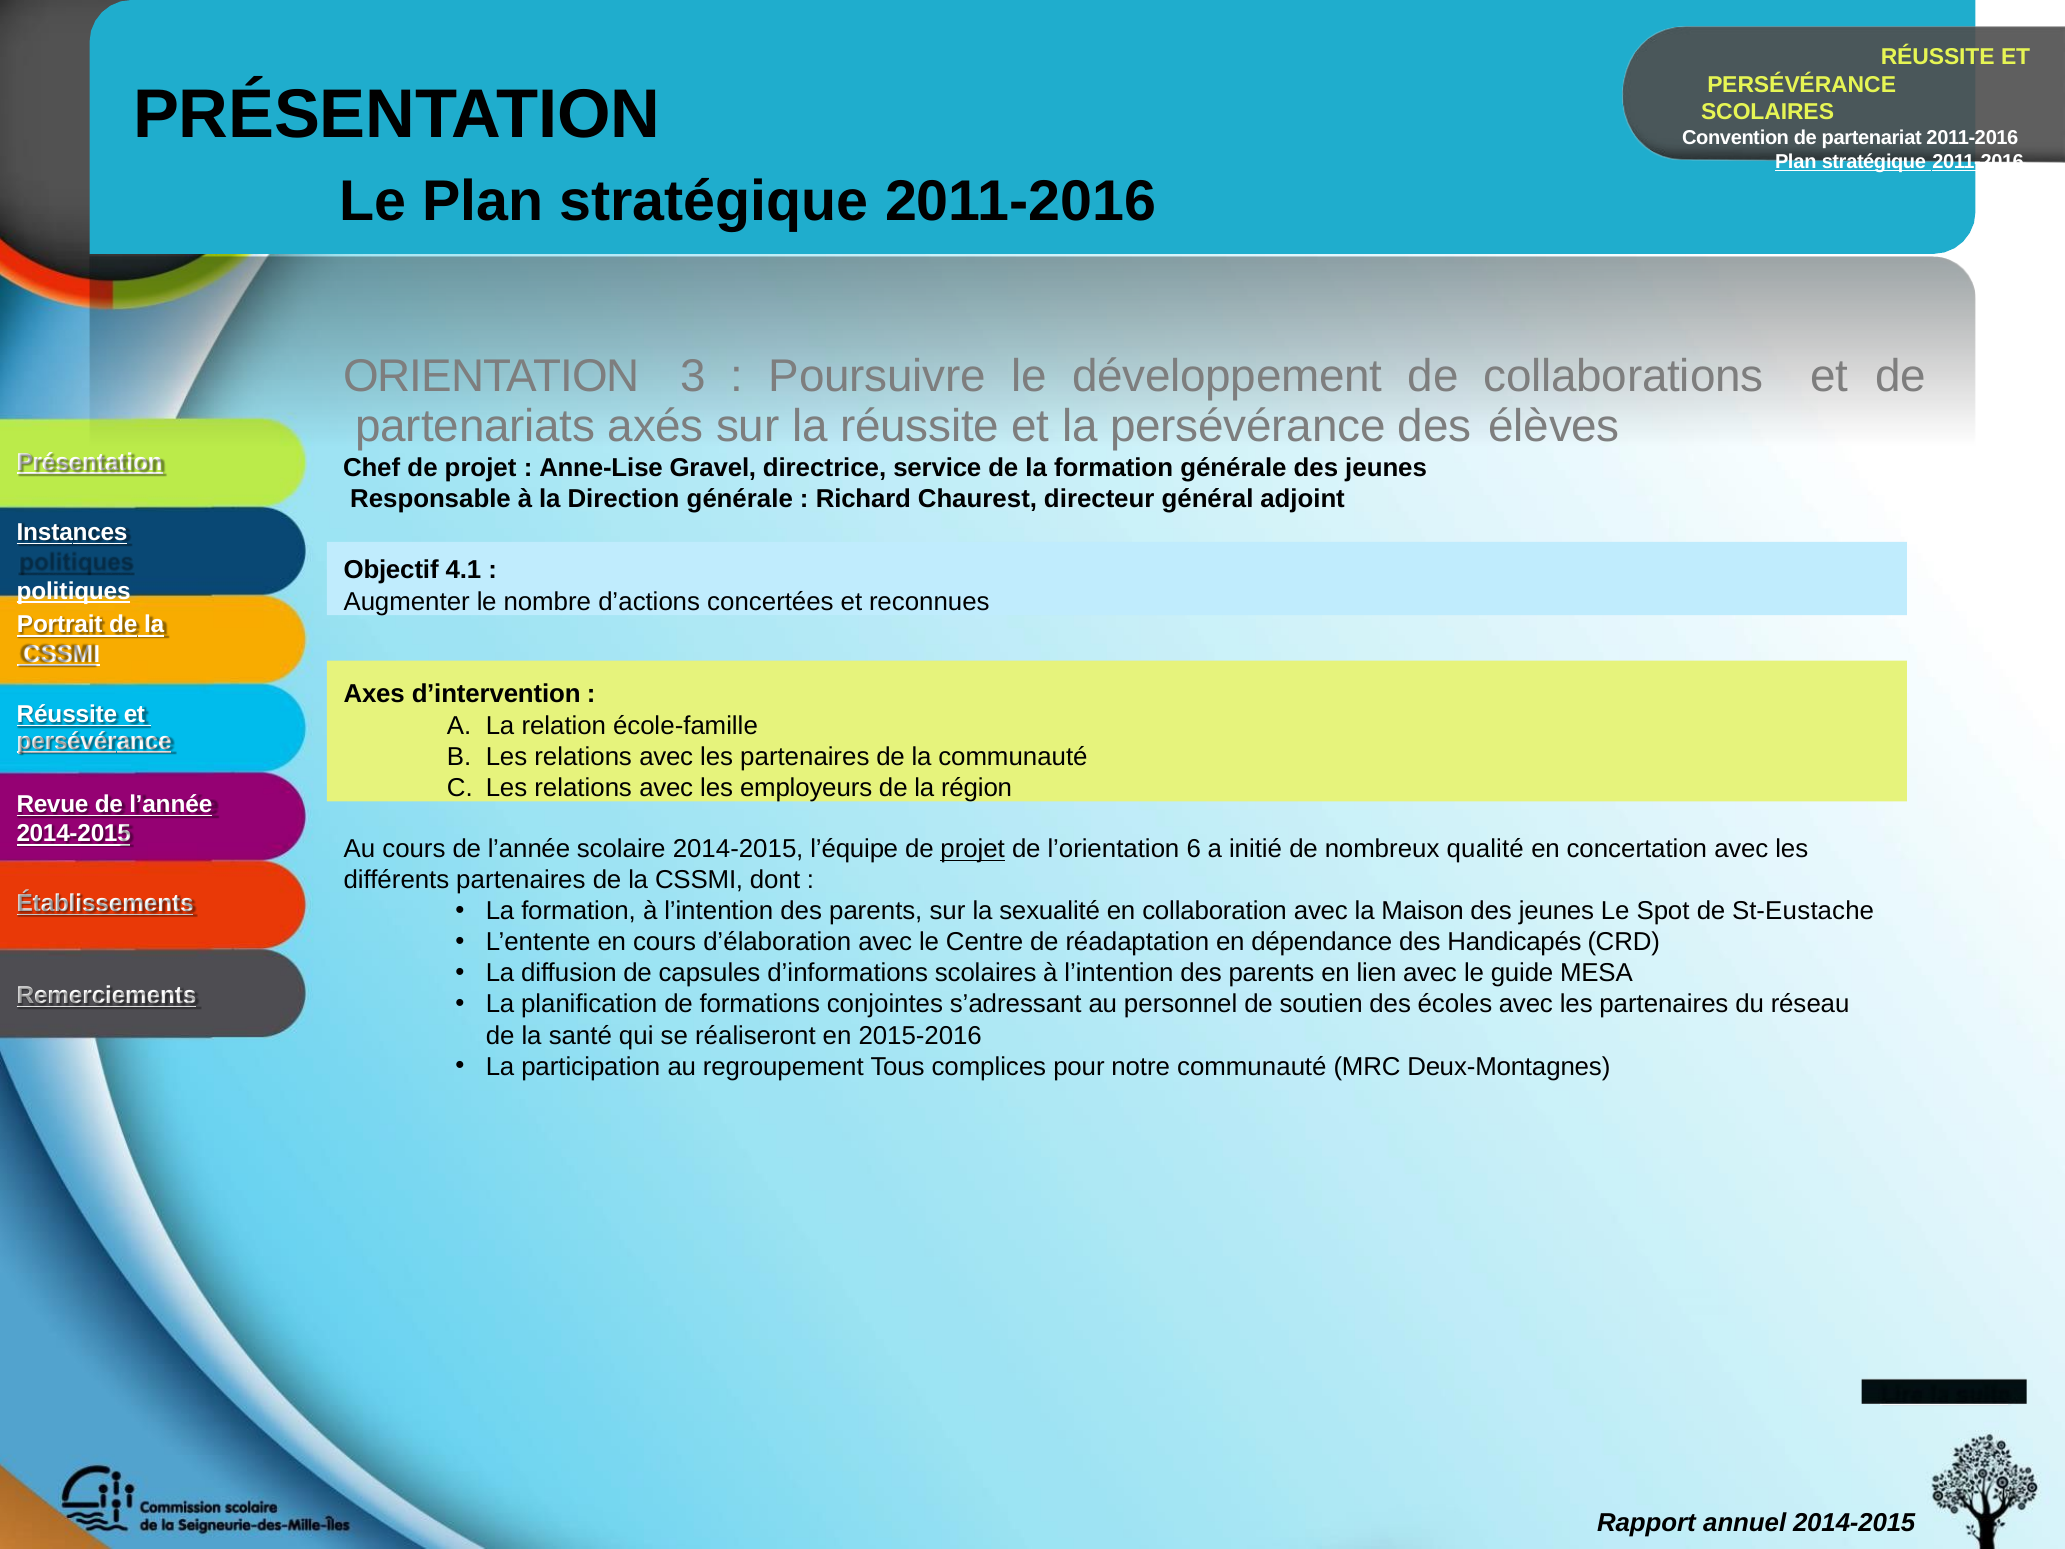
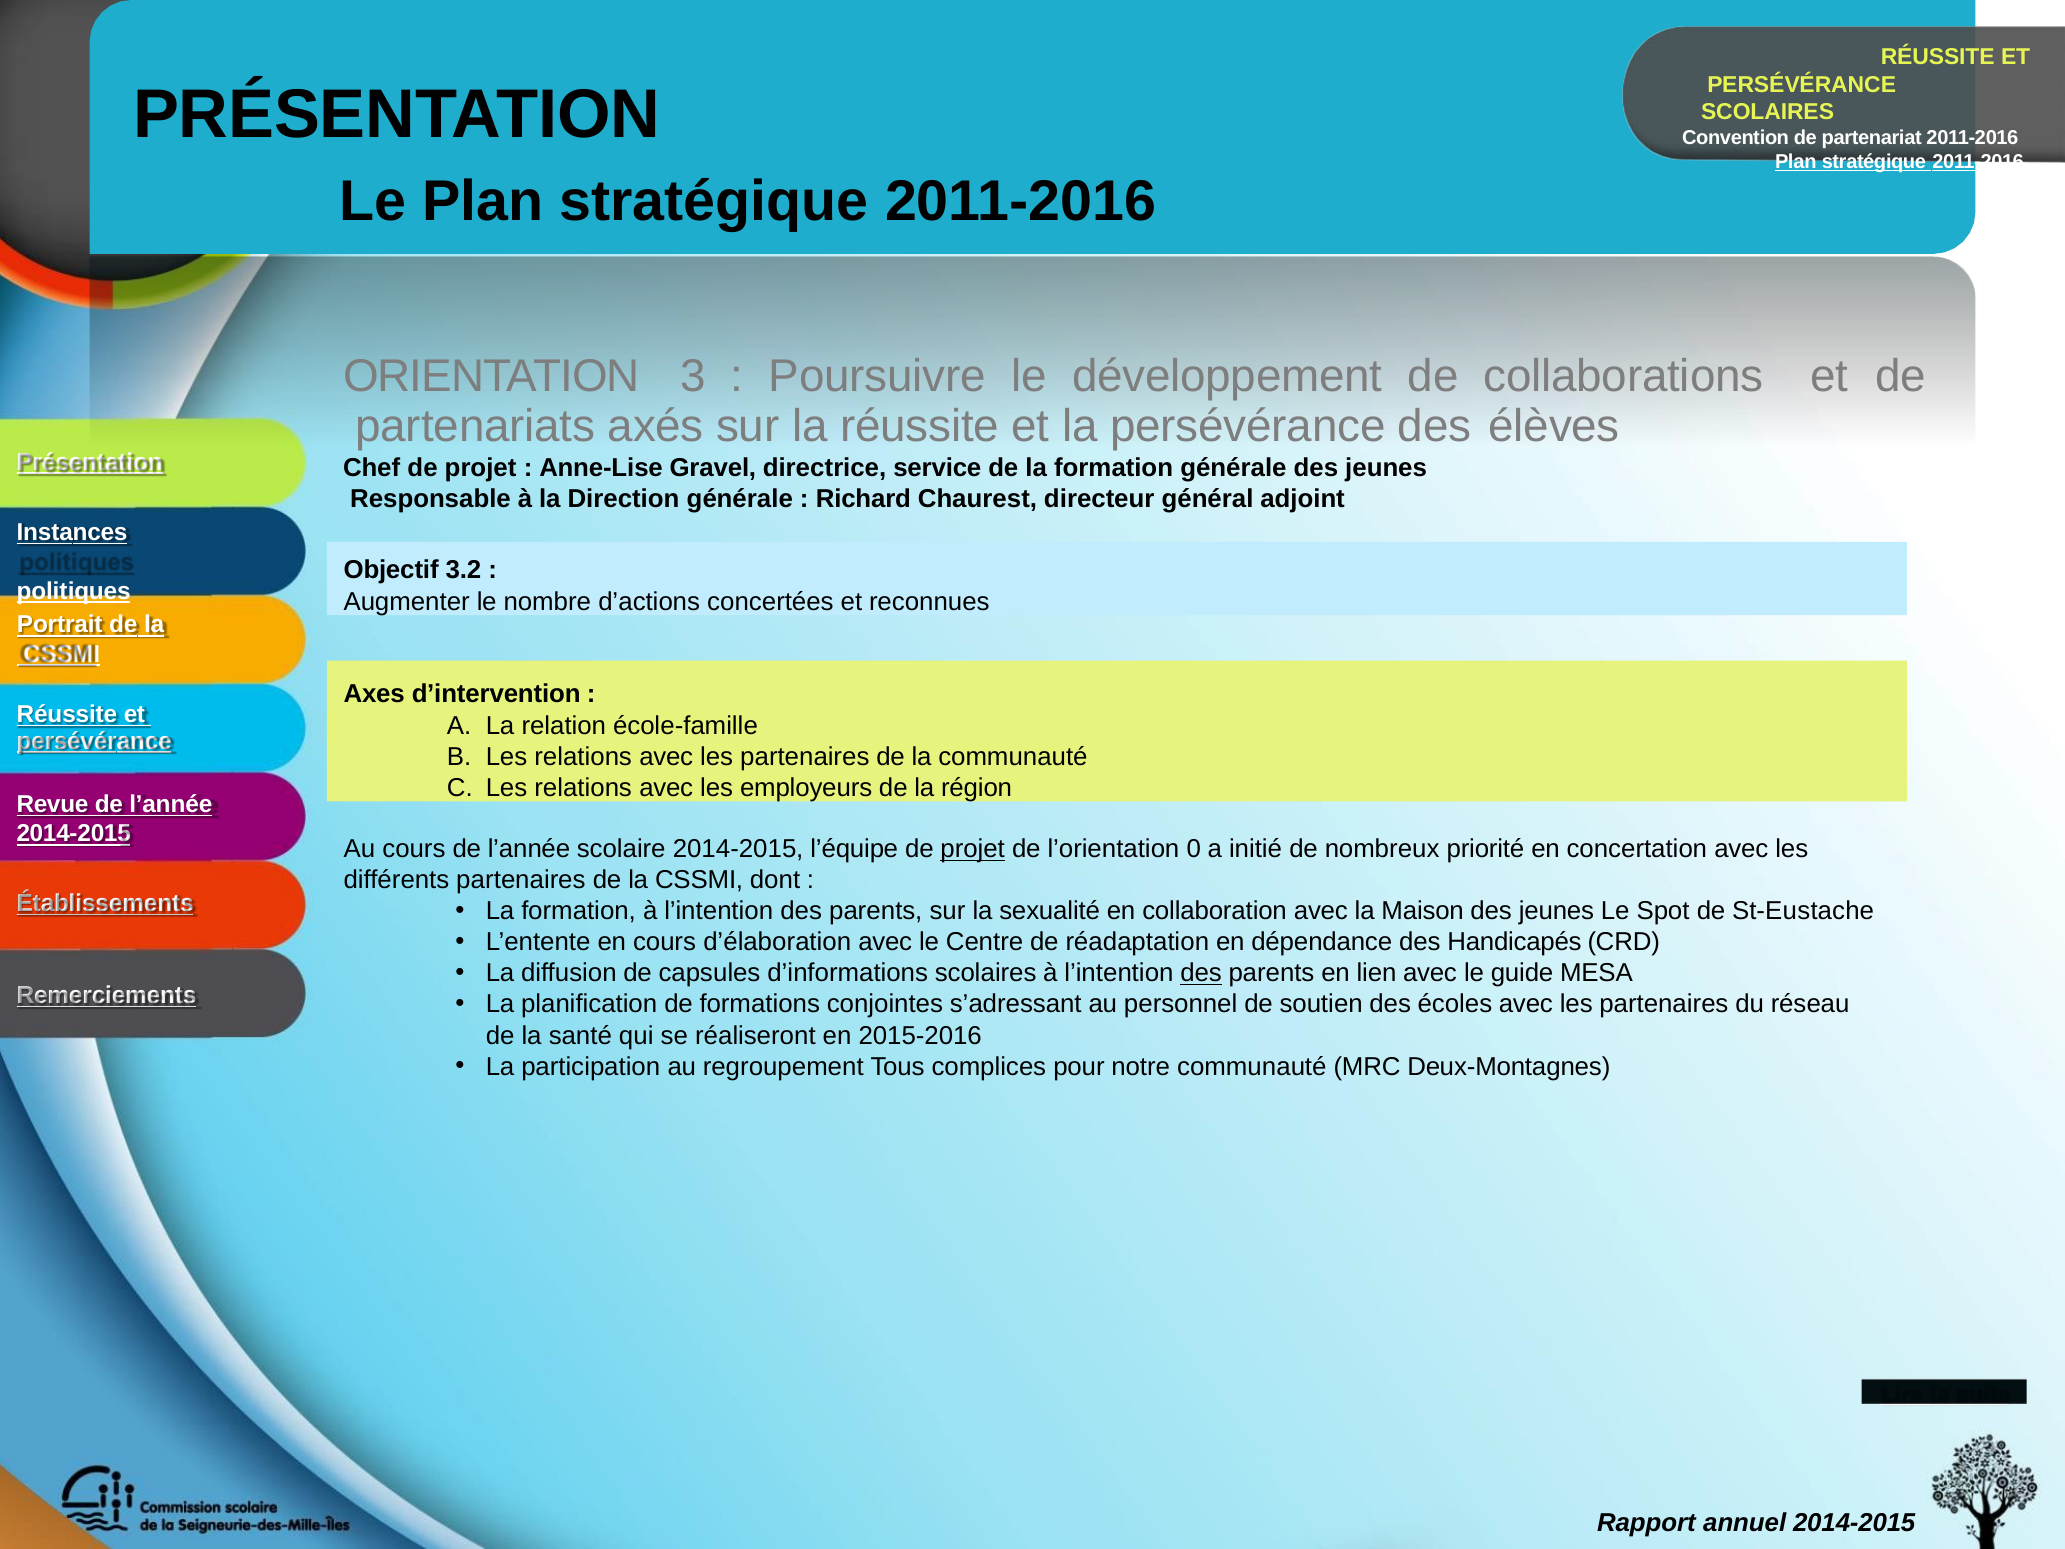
4.1: 4.1 -> 3.2
6: 6 -> 0
qualité: qualité -> priorité
des at (1201, 973) underline: none -> present
